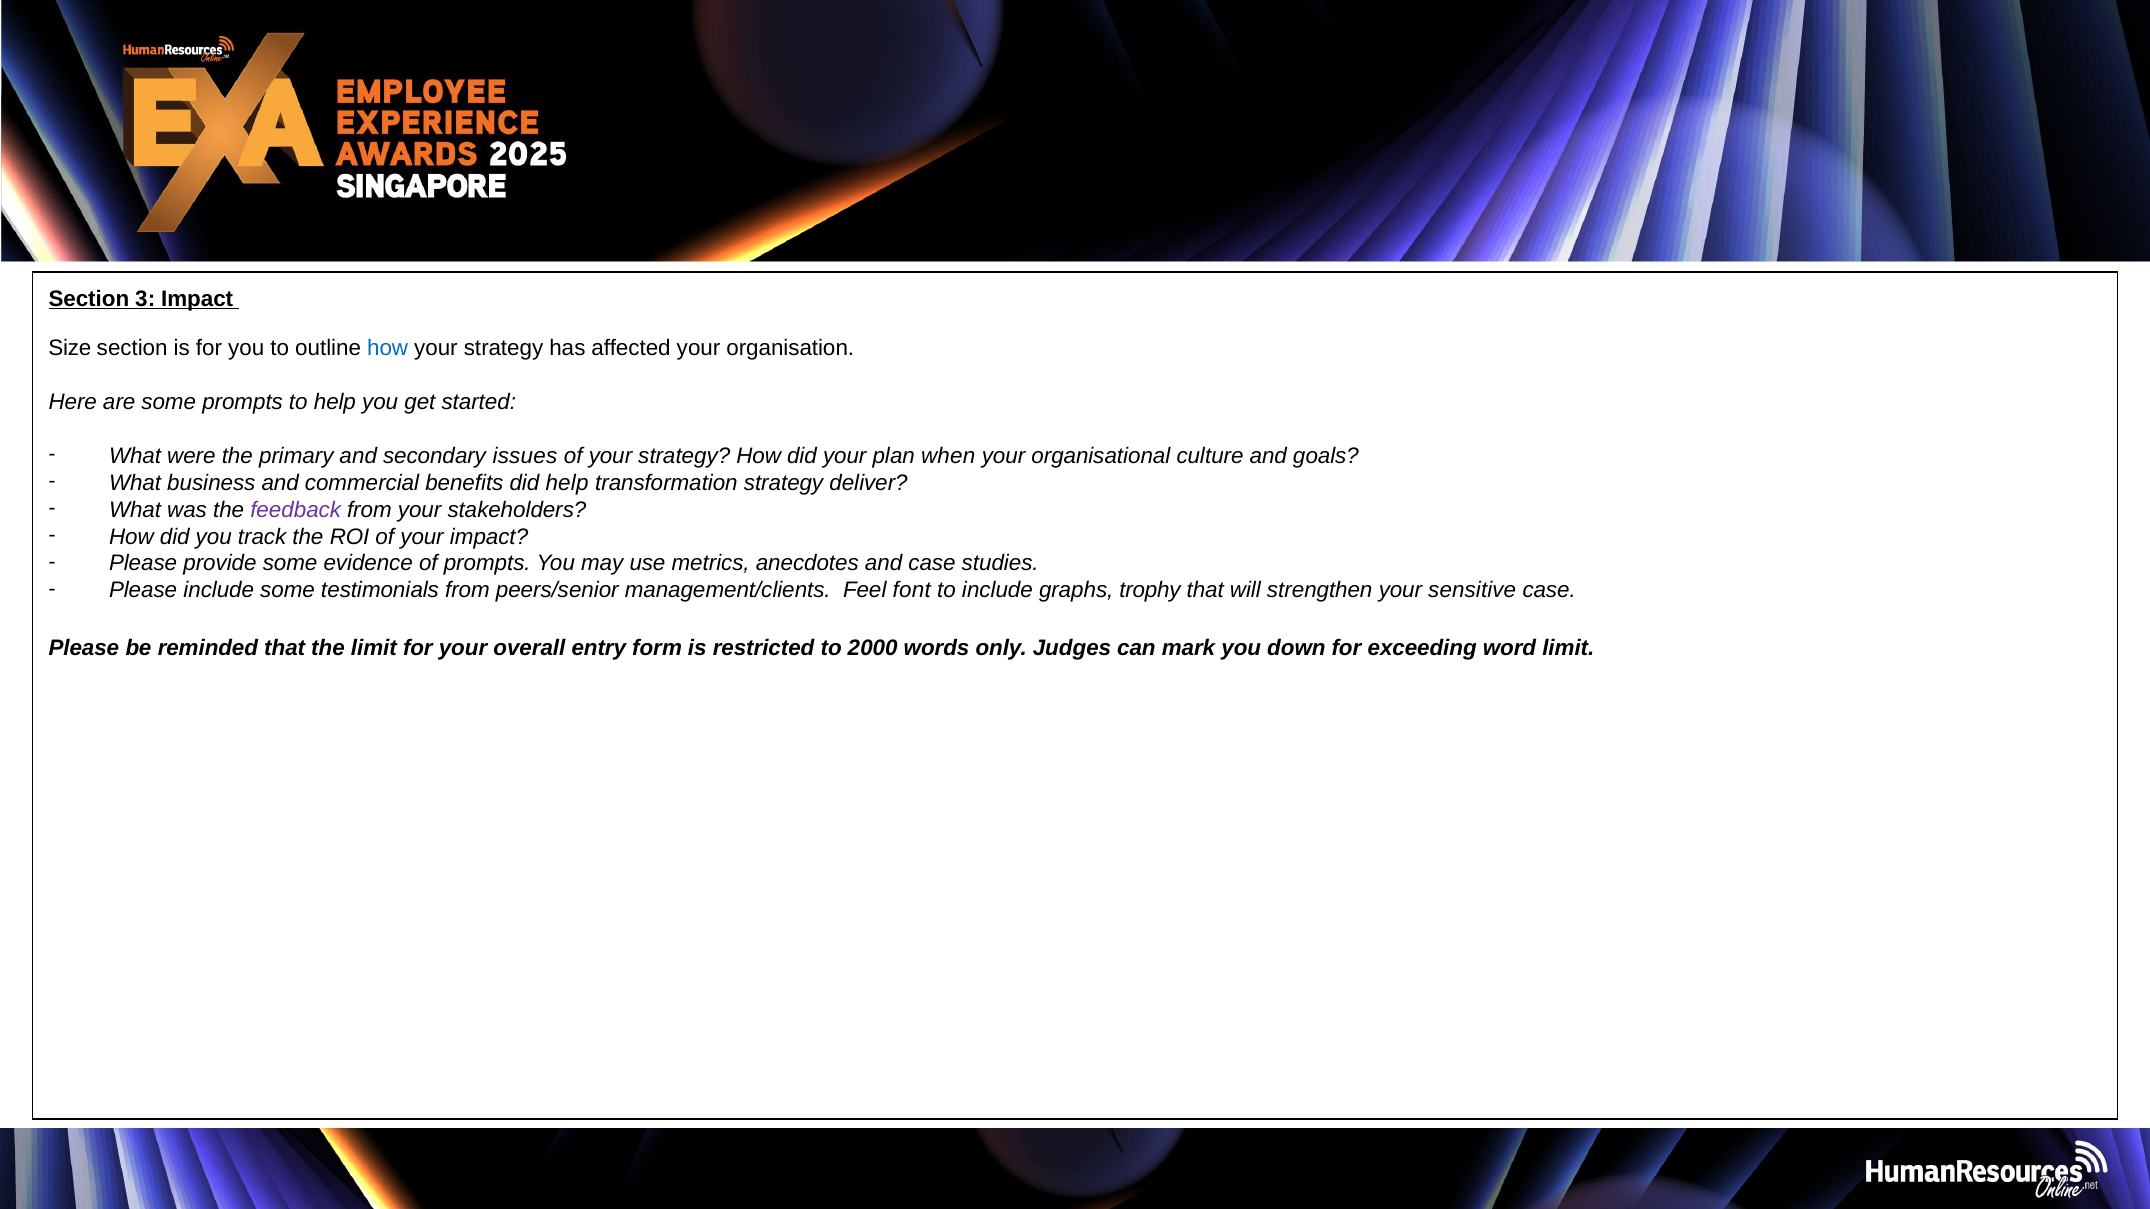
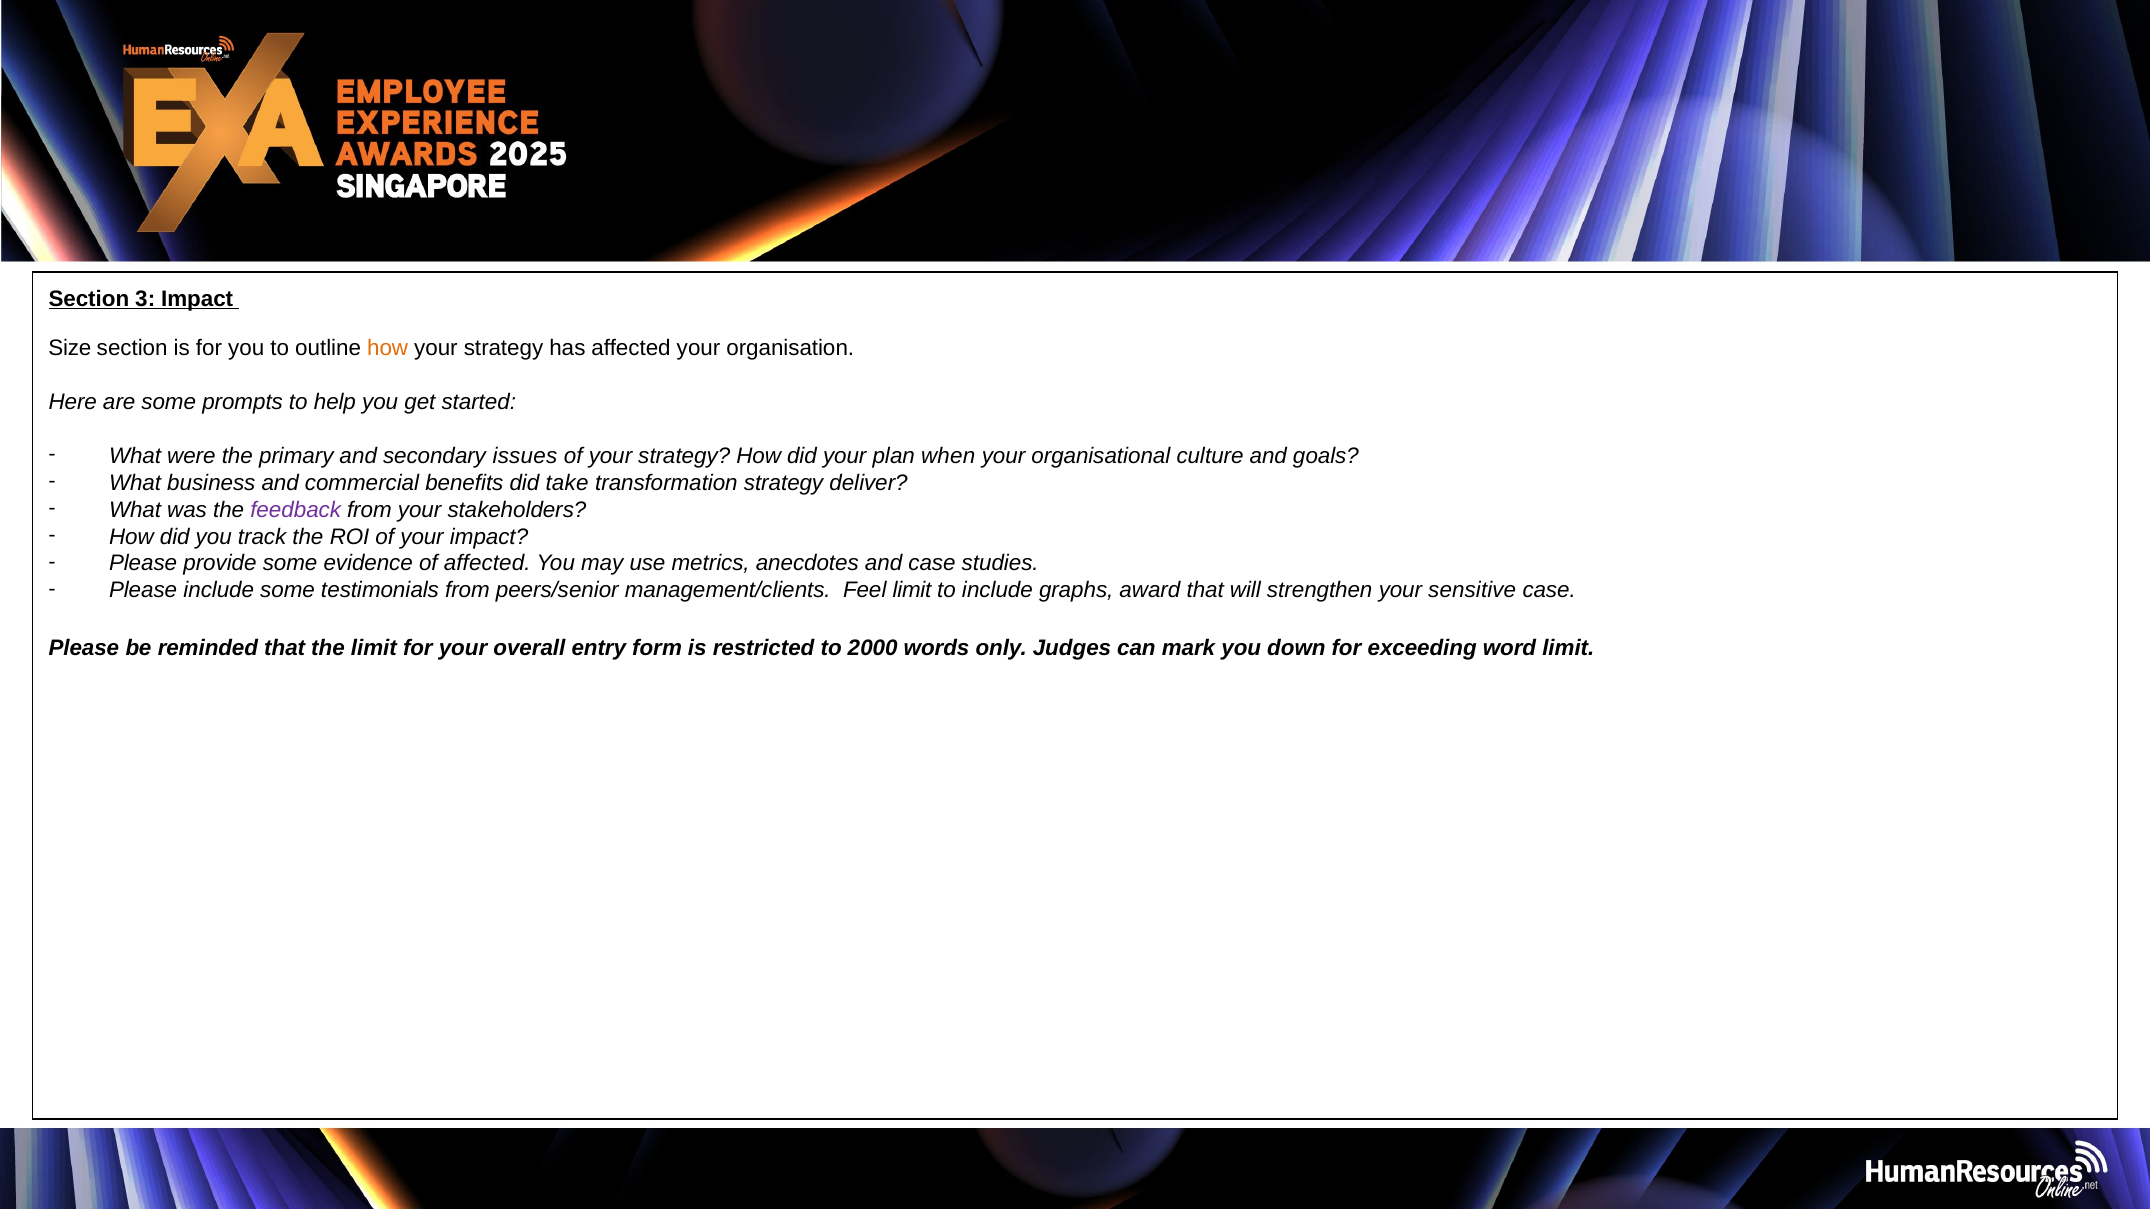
how at (388, 348) colour: blue -> orange
did help: help -> take
of prompts: prompts -> affected
Feel font: font -> limit
trophy: trophy -> award
